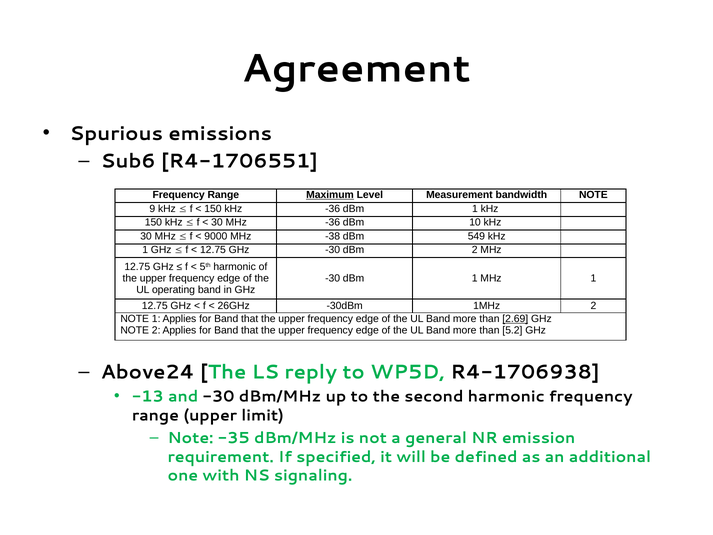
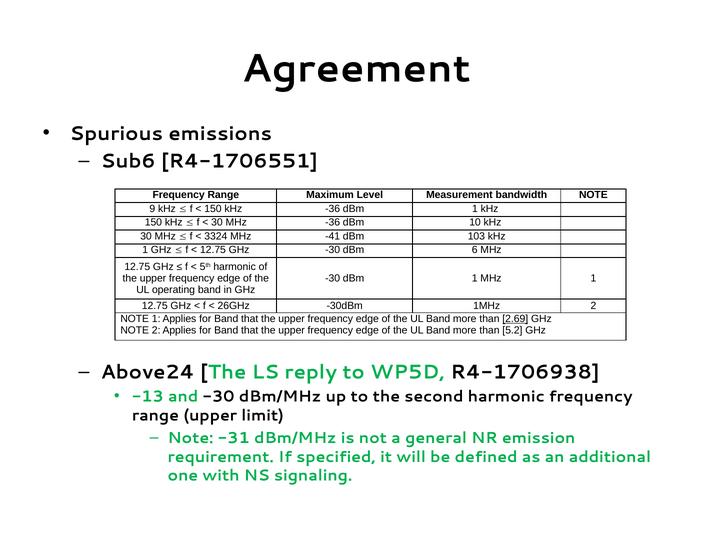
Maximum underline: present -> none
9000: 9000 -> 3324
-38: -38 -> -41
549: 549 -> 103
dBm 2: 2 -> 6
-35: -35 -> -31
